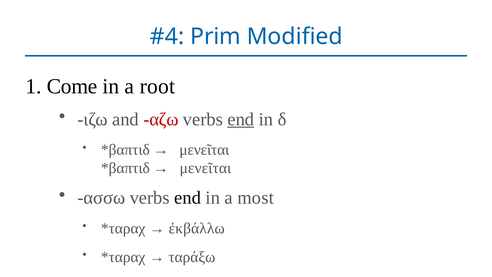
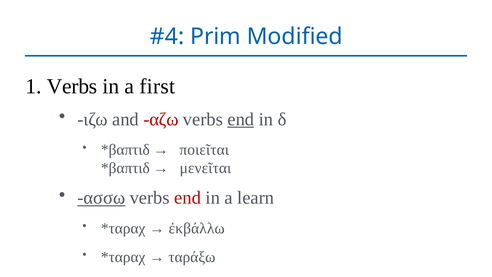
1 Come: Come -> Verbs
root: root -> first
μενεῖται at (204, 150): μενεῖται -> ποιεῖται
ασσω underline: none -> present
end at (188, 198) colour: black -> red
most: most -> learn
